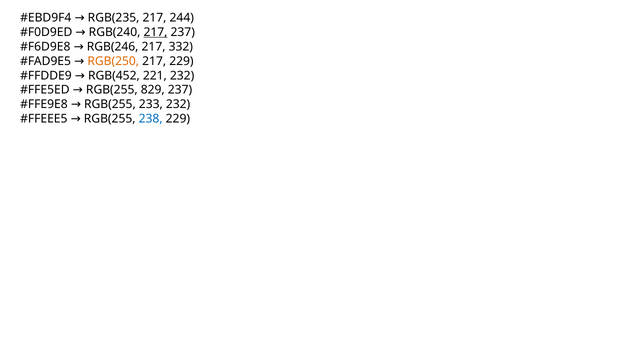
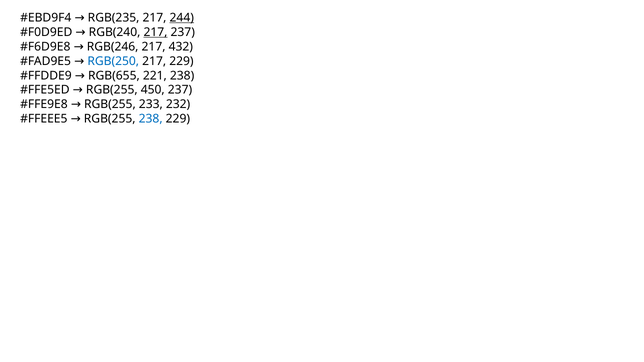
244 underline: none -> present
332: 332 -> 432
RGB(250 colour: orange -> blue
RGB(452: RGB(452 -> RGB(655
221 232: 232 -> 238
829: 829 -> 450
